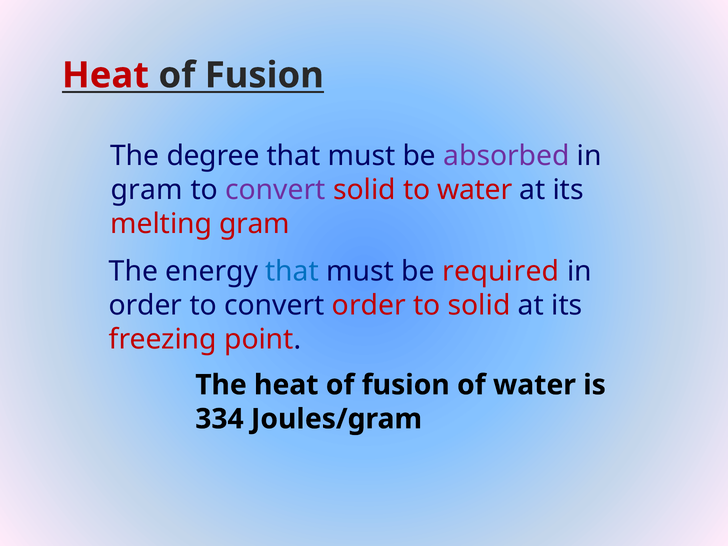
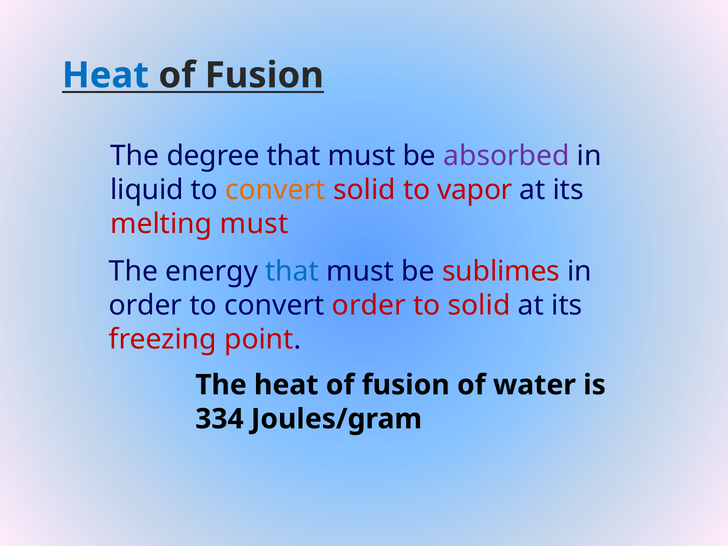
Heat at (105, 75) colour: red -> blue
gram at (147, 190): gram -> liquid
convert at (276, 190) colour: purple -> orange
to water: water -> vapor
melting gram: gram -> must
required: required -> sublimes
